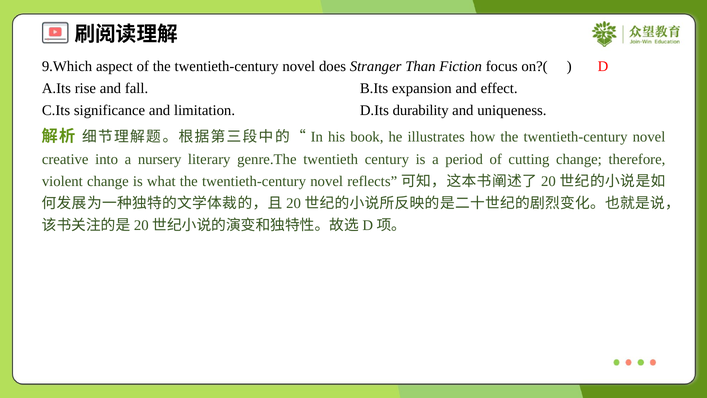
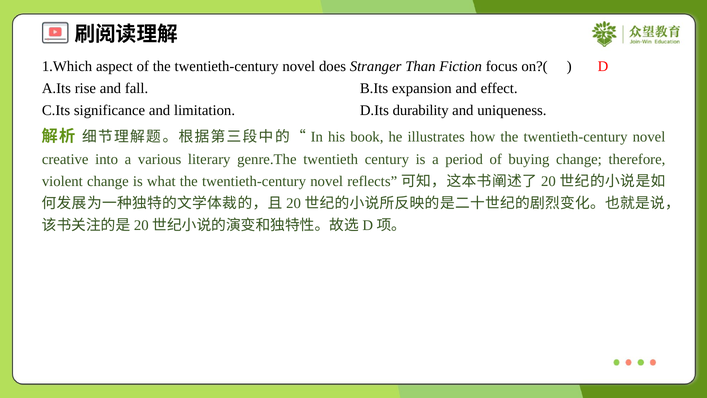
9.Which: 9.Which -> 1.Which
nursery: nursery -> various
cutting: cutting -> buying
